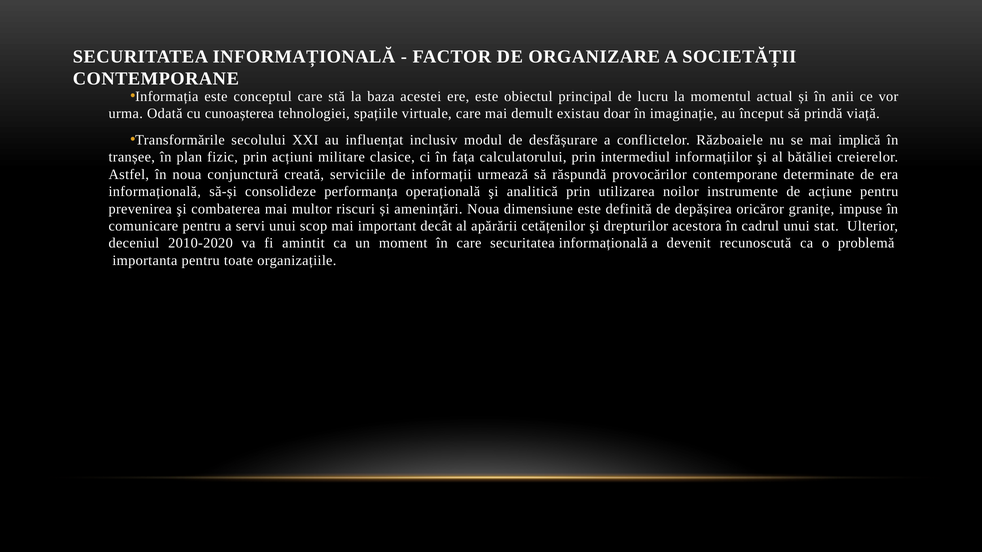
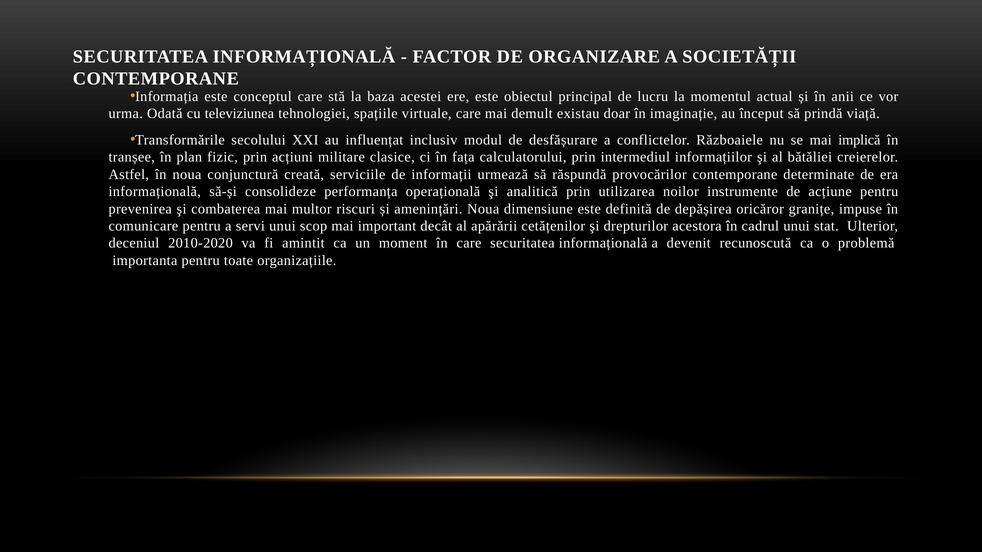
cunoașterea: cunoașterea -> televiziunea
